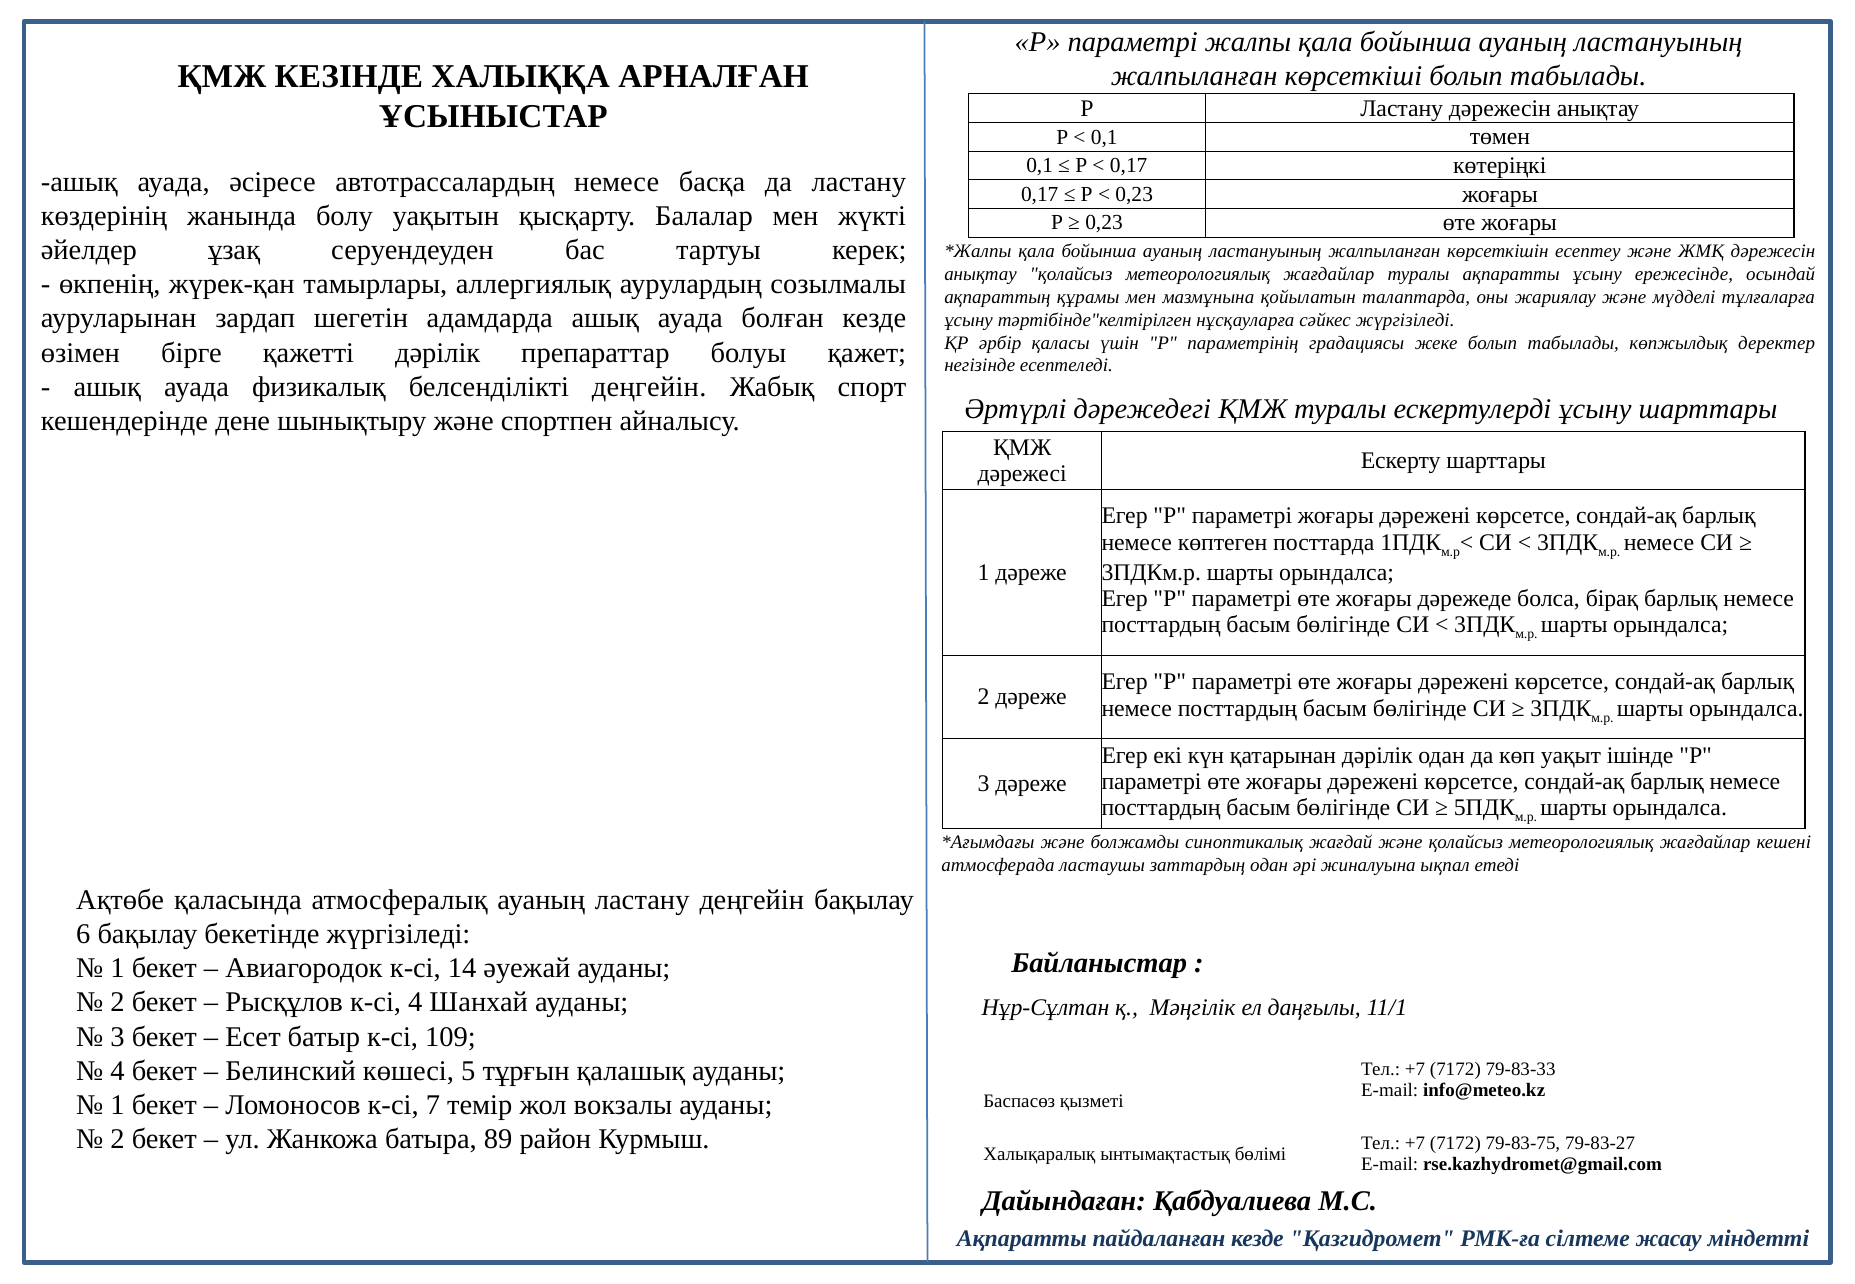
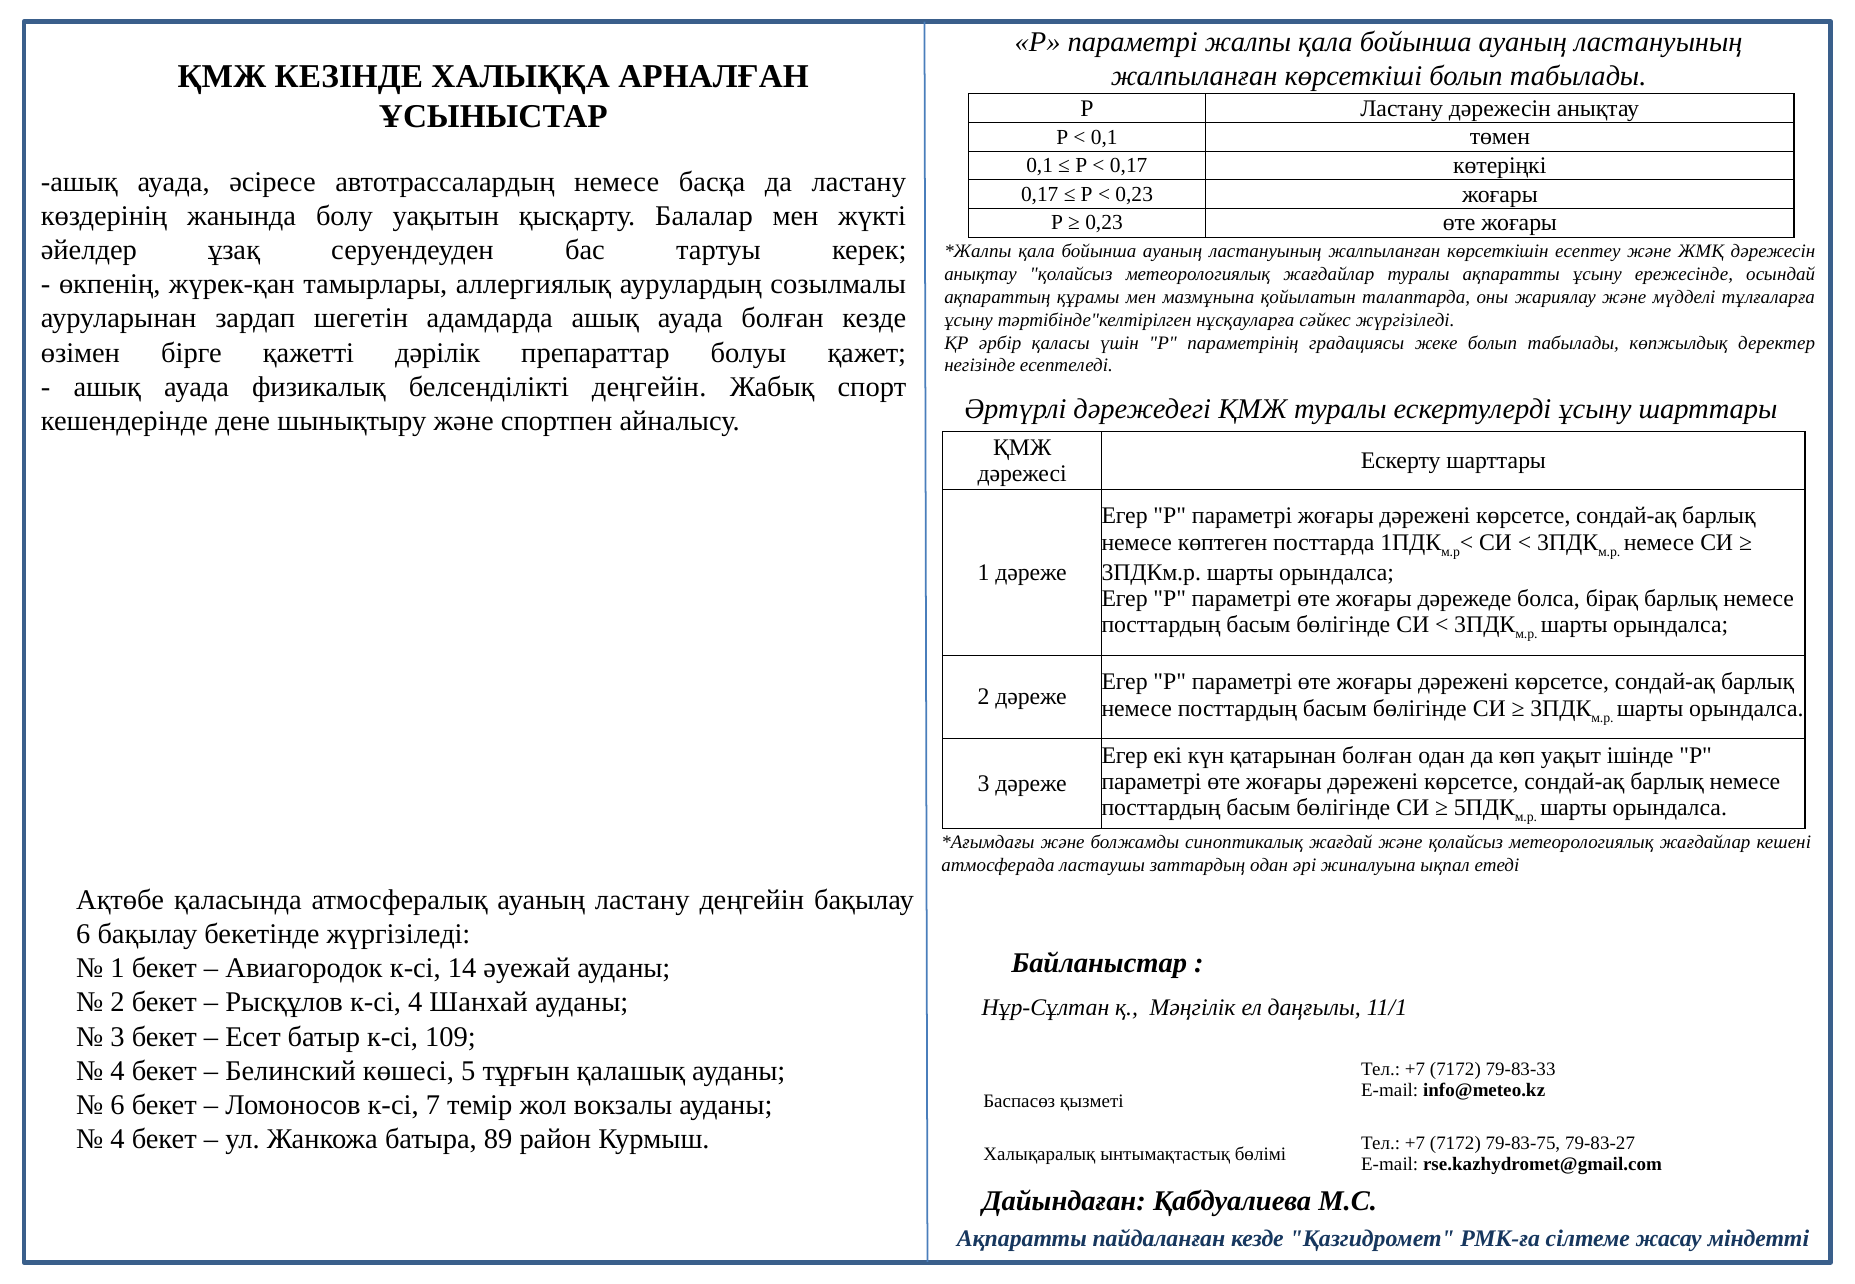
қатарынан дәрілік: дәрілік -> болған
1 at (118, 1105): 1 -> 6
2 at (118, 1140): 2 -> 4
